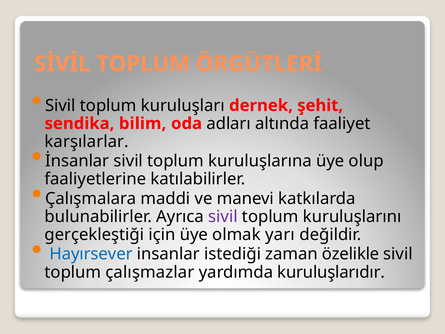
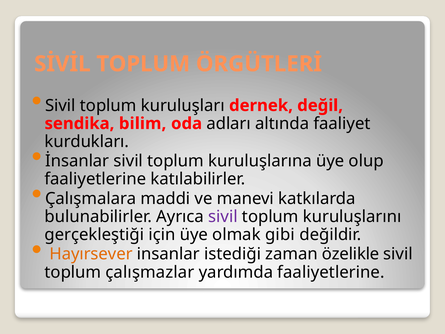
şehit: şehit -> değil
karşılarlar: karşılarlar -> kurdukları
yarı: yarı -> gibi
Hayırsever colour: blue -> orange
yardımda kuruluşlarıdır: kuruluşlarıdır -> faaliyetlerine
